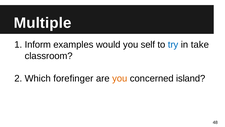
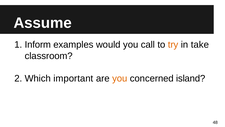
Multiple: Multiple -> Assume
self: self -> call
try colour: blue -> orange
forefinger: forefinger -> important
